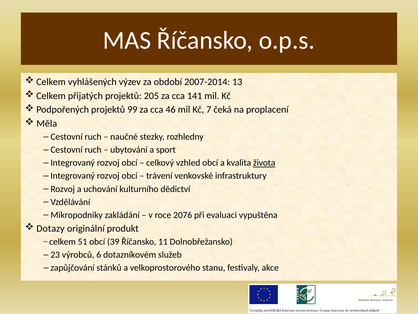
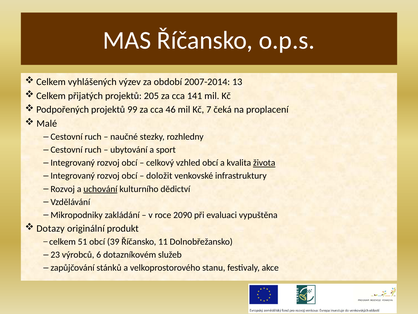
Měla: Měla -> Malé
trávení: trávení -> doložit
uchování underline: none -> present
2076: 2076 -> 2090
